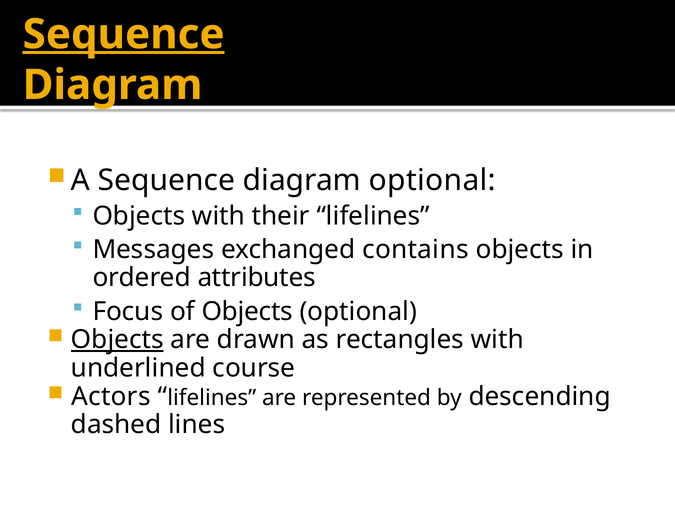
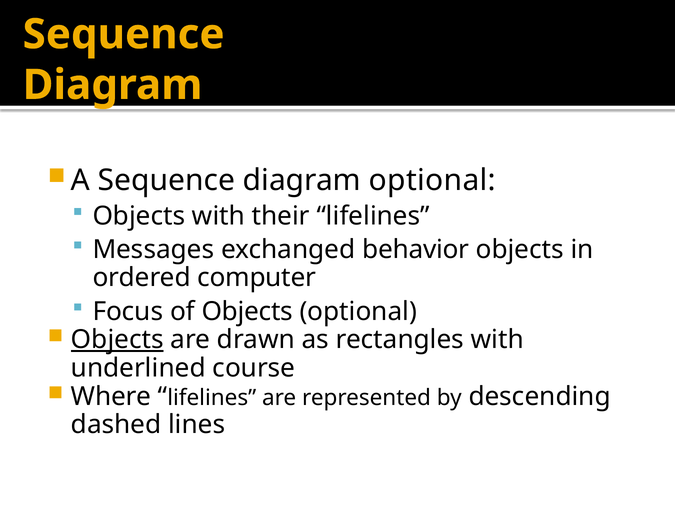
Sequence at (124, 34) underline: present -> none
contains: contains -> behavior
attributes: attributes -> computer
Actors: Actors -> Where
